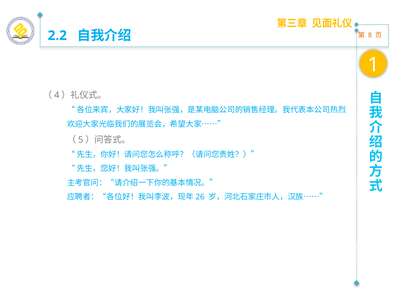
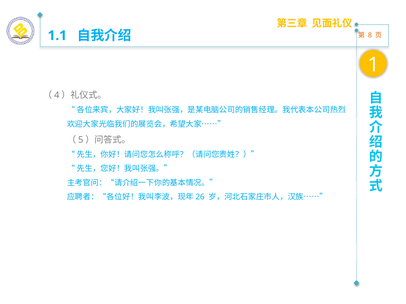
2.2: 2.2 -> 1.1
